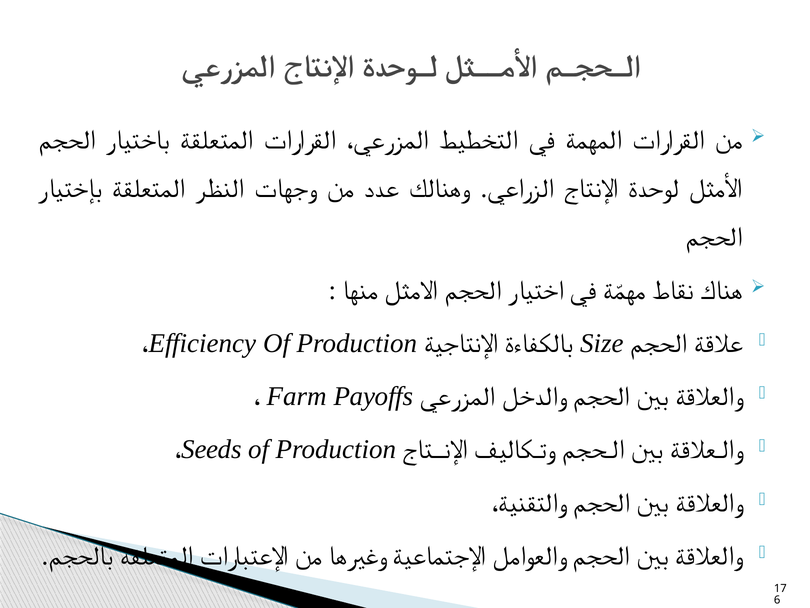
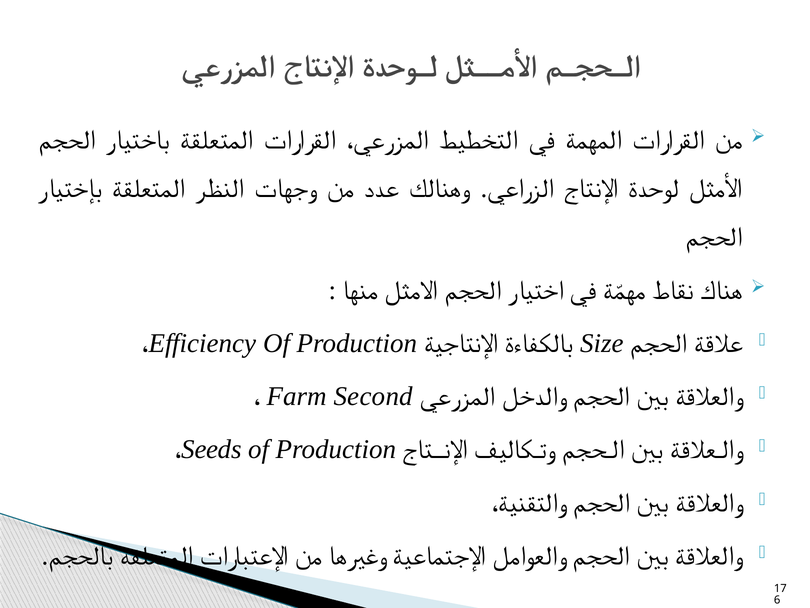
Payoffs: Payoffs -> Second
